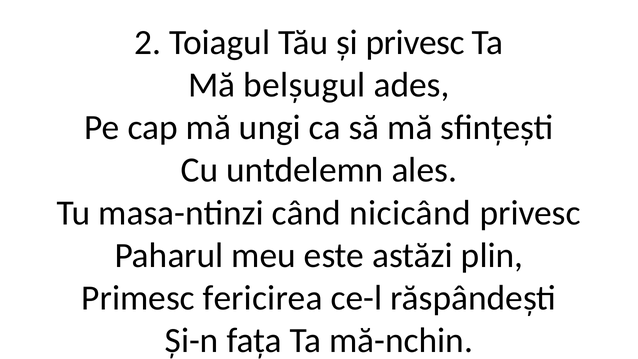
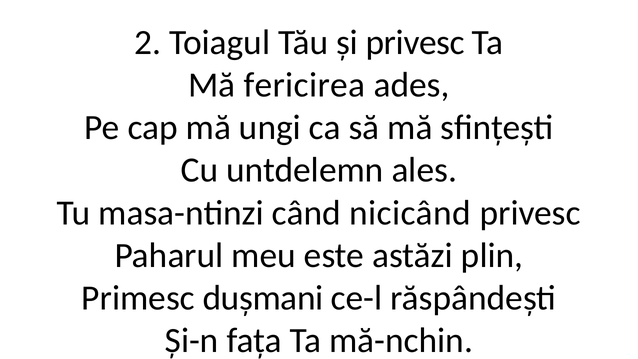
belșugul: belșugul -> fericirea
fericirea: fericirea -> dușmani
